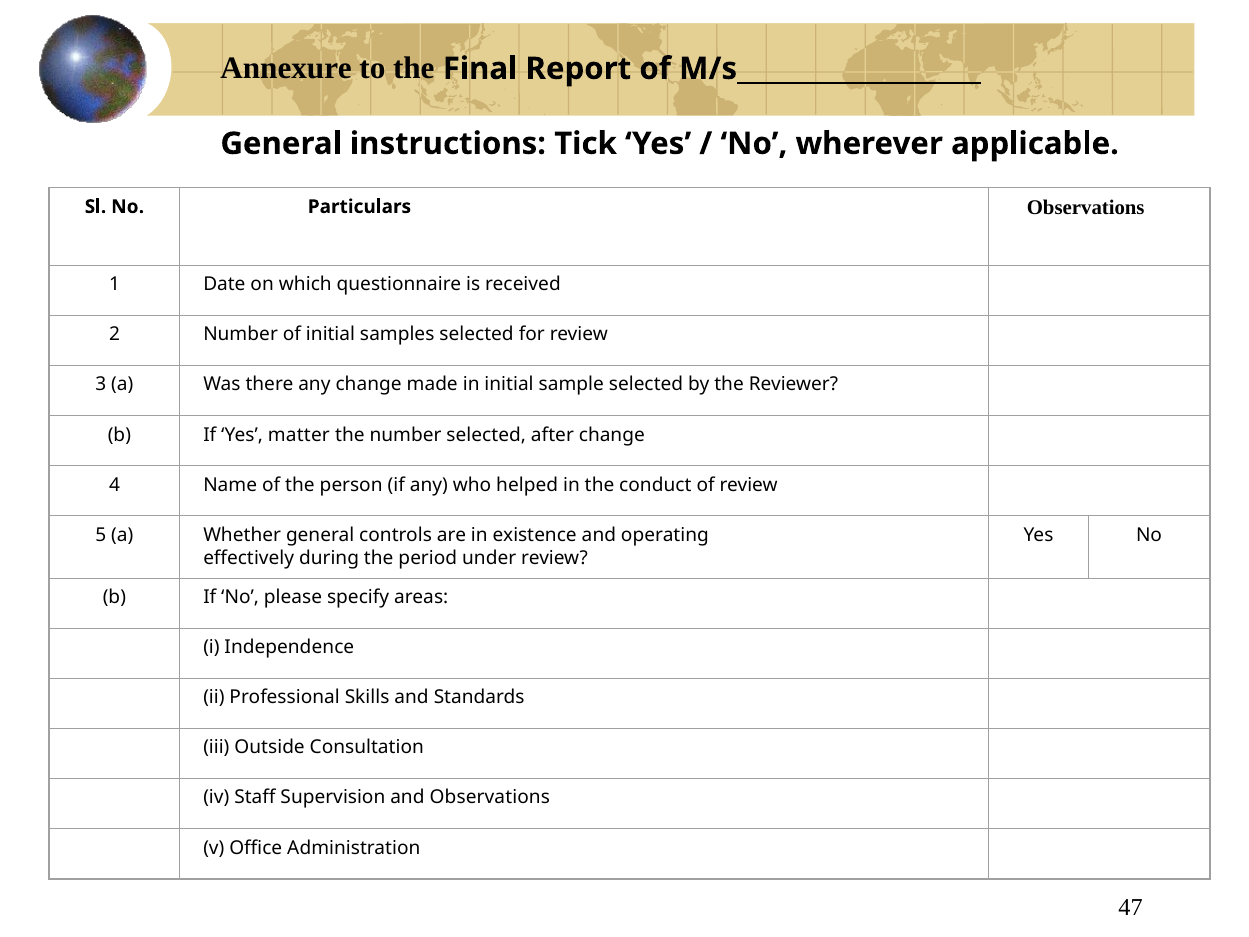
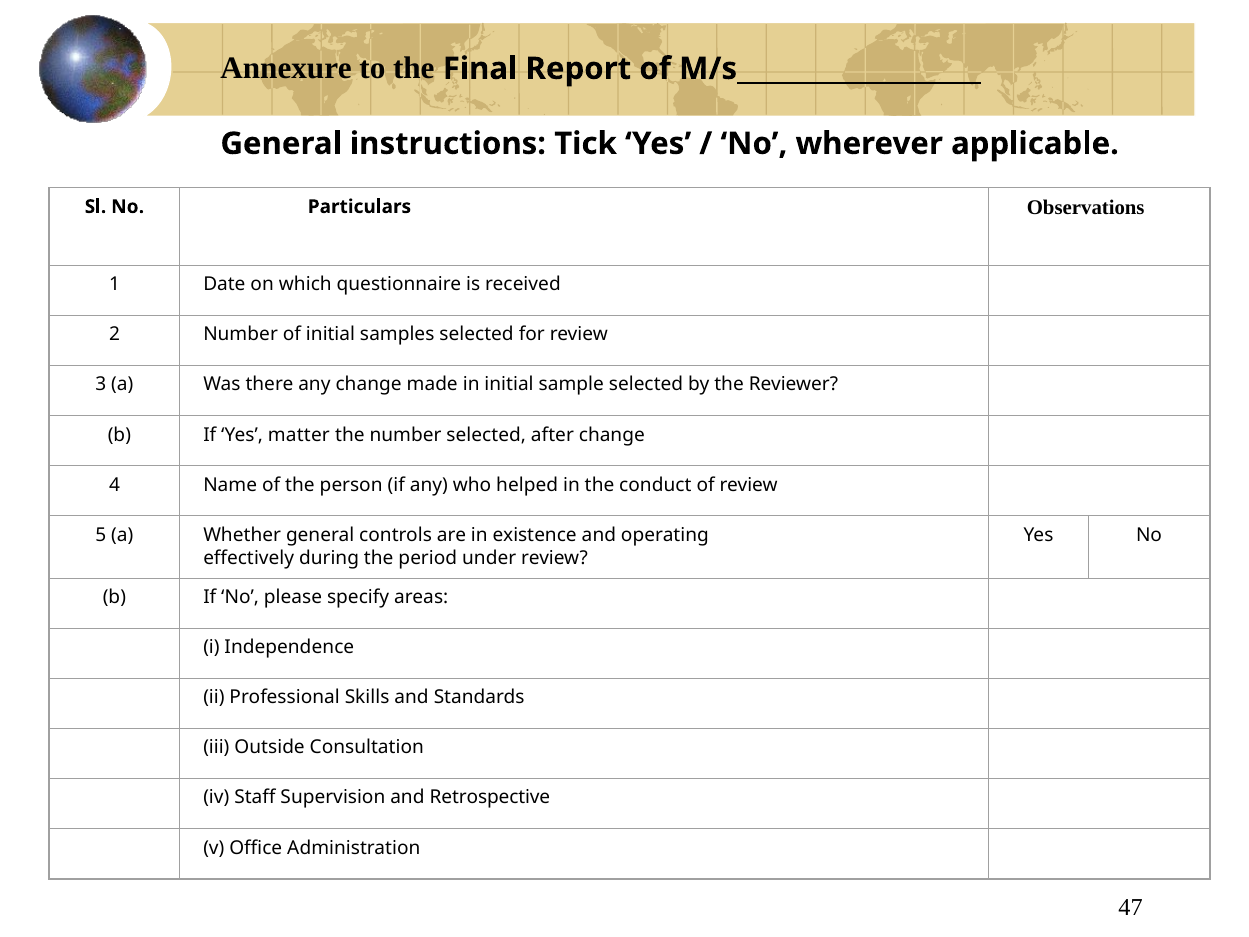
and Observations: Observations -> Retrospective
